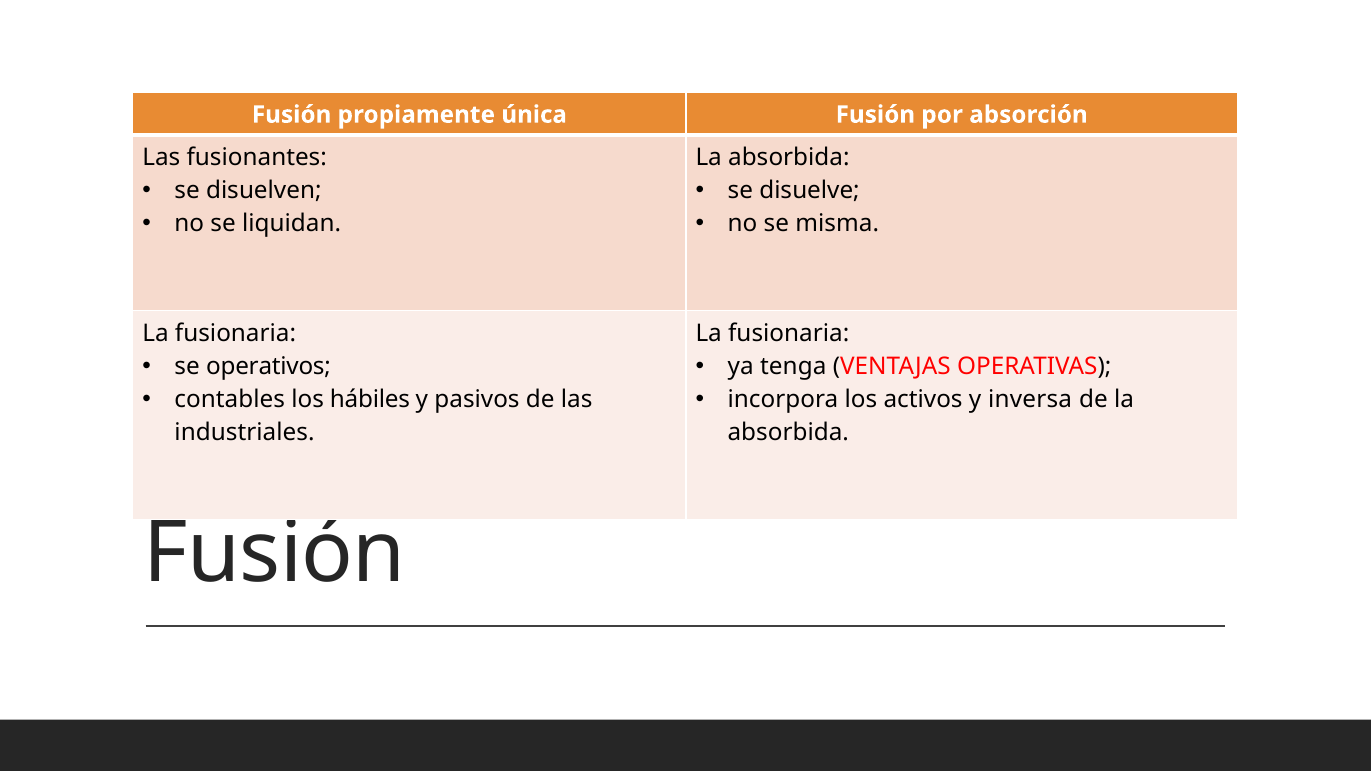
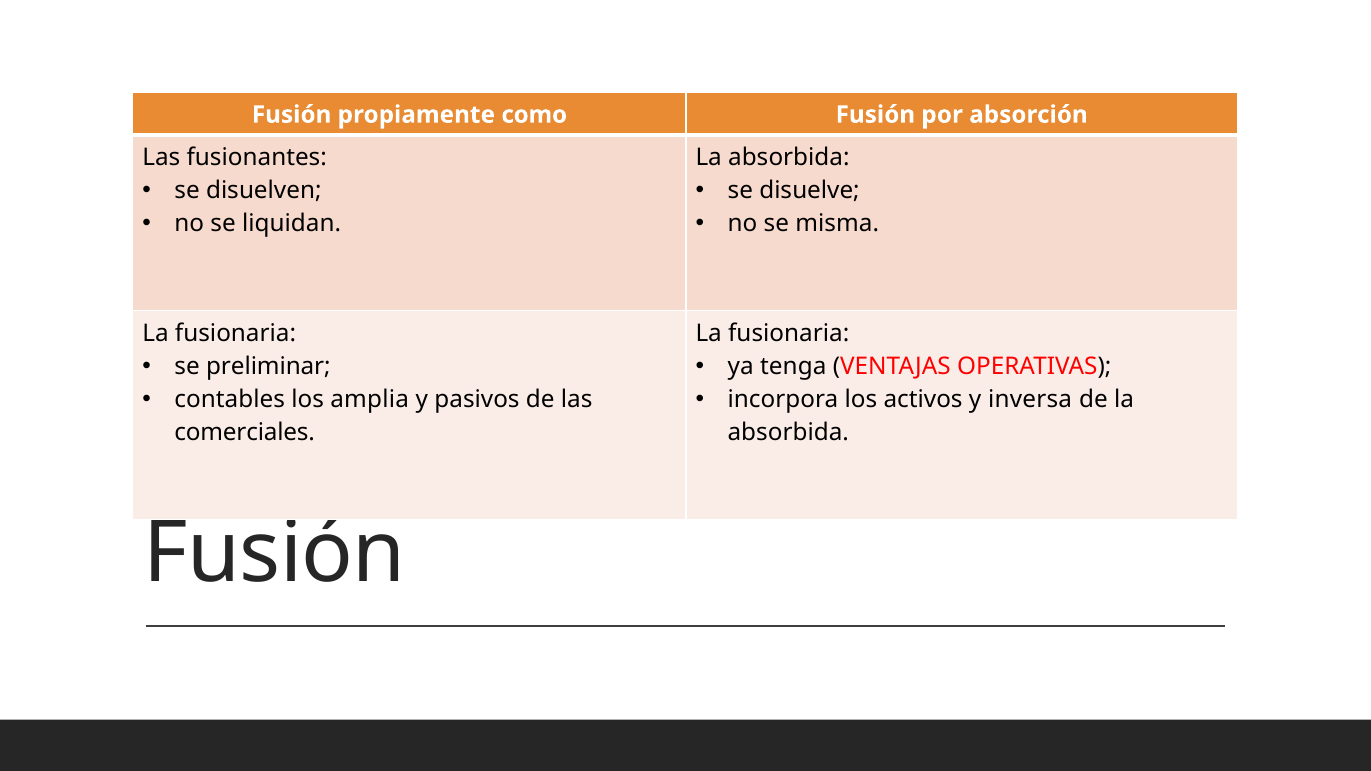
única: única -> como
operativos: operativos -> preliminar
hábiles: hábiles -> amplia
industriales: industriales -> comerciales
